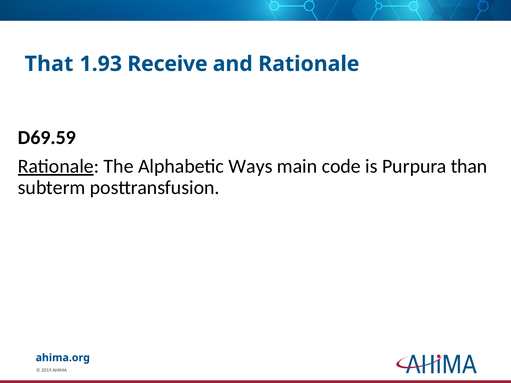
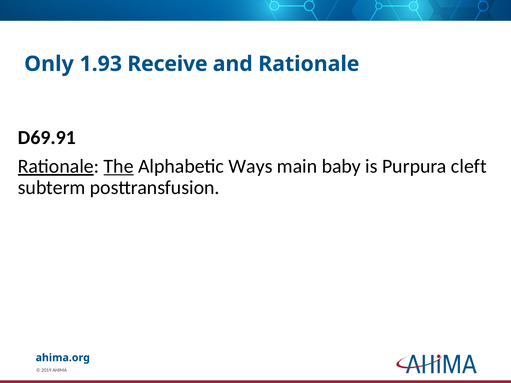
That: That -> Only
D69.59: D69.59 -> D69.91
The underline: none -> present
code: code -> baby
than: than -> cleft
